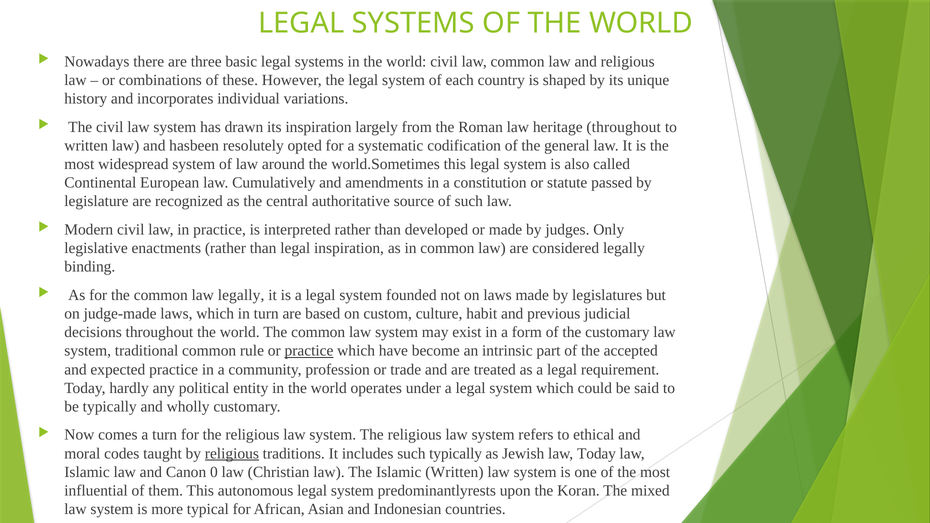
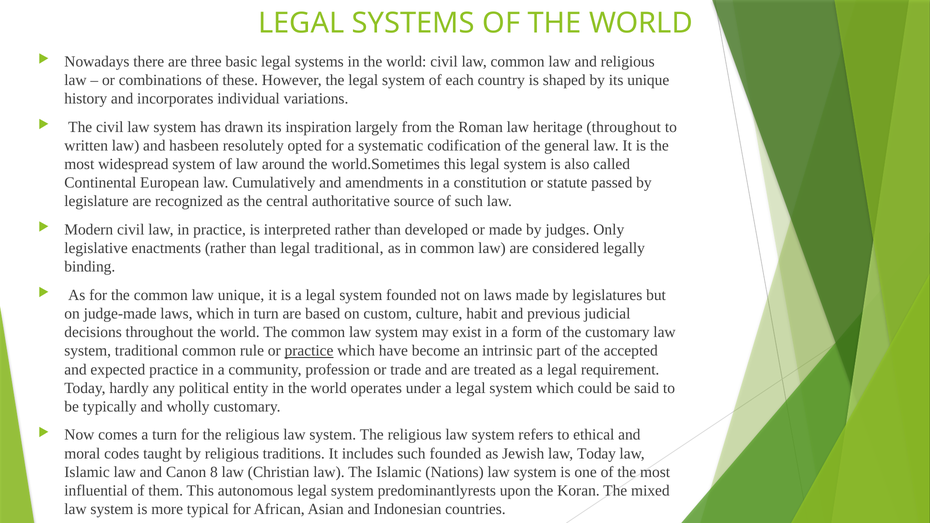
legal inspiration: inspiration -> traditional
law legally: legally -> unique
religious at (232, 454) underline: present -> none
such typically: typically -> founded
0: 0 -> 8
Islamic Written: Written -> Nations
